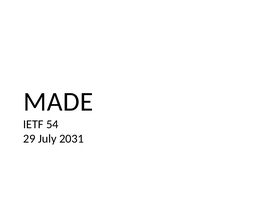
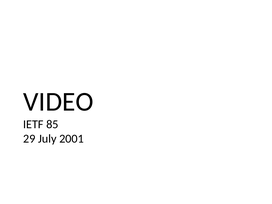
MADE: MADE -> VIDEO
54: 54 -> 85
2031: 2031 -> 2001
